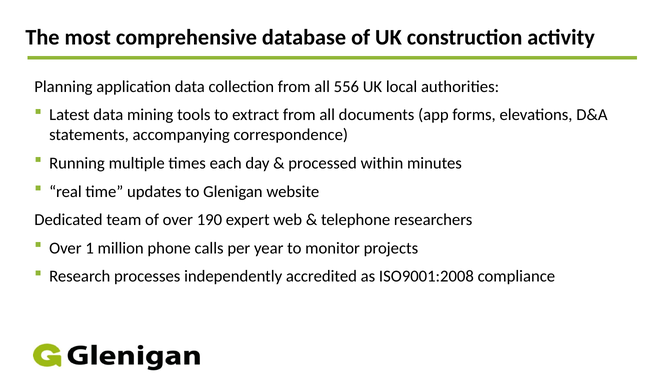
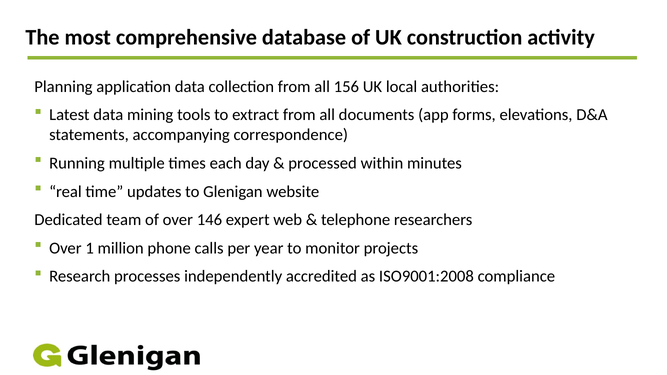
556: 556 -> 156
190: 190 -> 146
